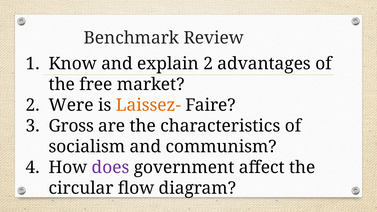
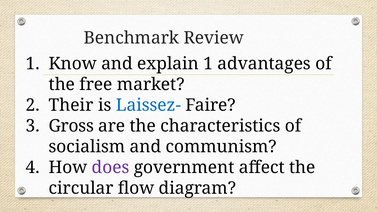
explain 2: 2 -> 1
Were: Were -> Their
Laissez- colour: orange -> blue
